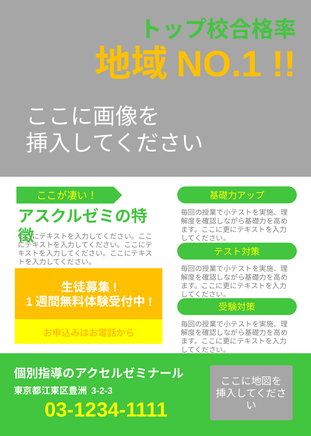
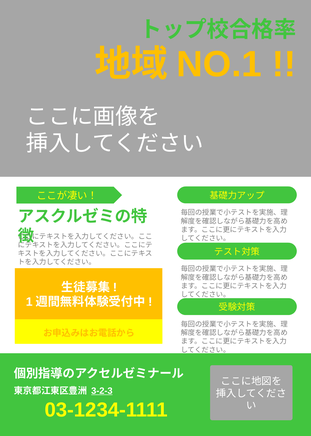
3-2-3 underline: none -> present
